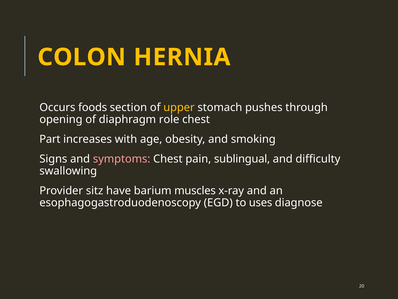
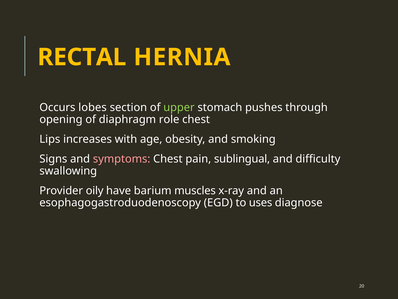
COLON: COLON -> RECTAL
foods: foods -> lobes
upper colour: yellow -> light green
Part: Part -> Lips
sitz: sitz -> oily
